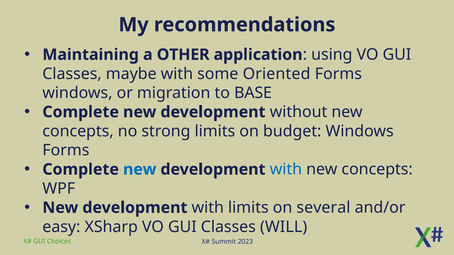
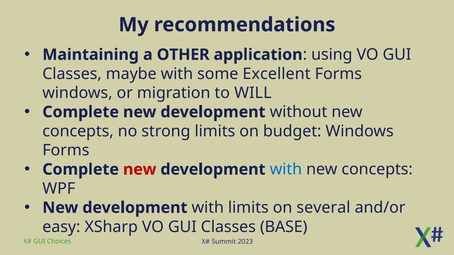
Oriented: Oriented -> Excellent
BASE: BASE -> WILL
new at (140, 170) colour: blue -> red
WILL: WILL -> BASE
